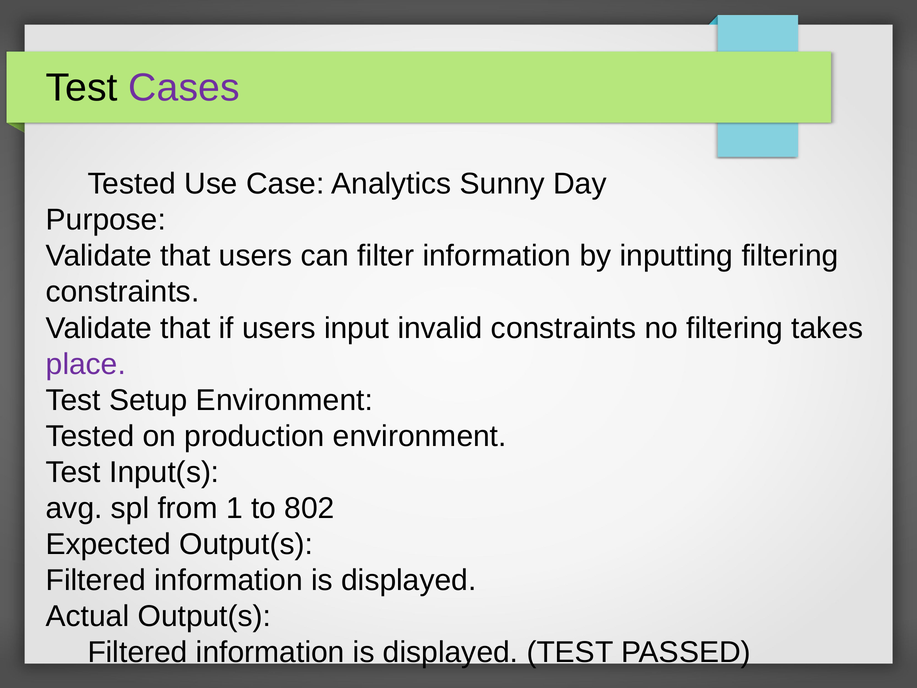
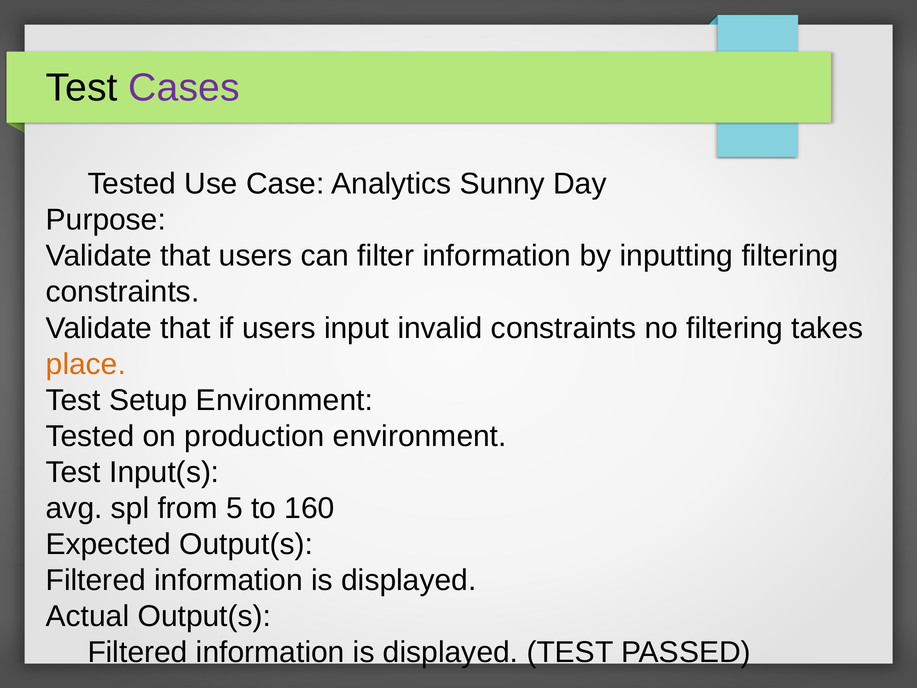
place colour: purple -> orange
1: 1 -> 5
802: 802 -> 160
